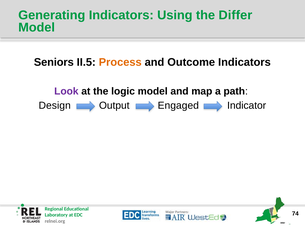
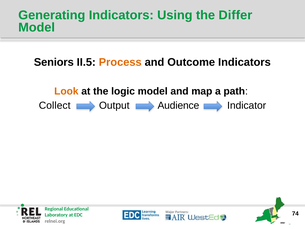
Look colour: purple -> orange
Design: Design -> Collect
Engaged: Engaged -> Audience
